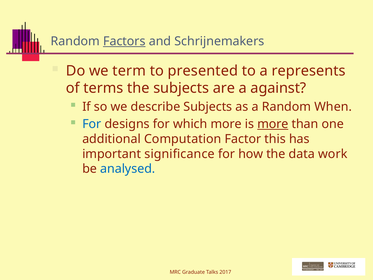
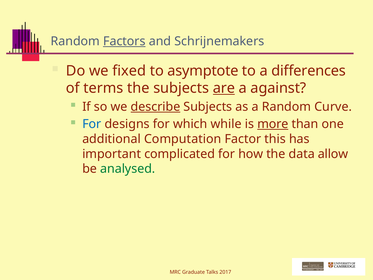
term: term -> fixed
presented: presented -> asymptote
represents: represents -> differences
are underline: none -> present
describe underline: none -> present
When: When -> Curve
which more: more -> while
significance: significance -> complicated
work: work -> allow
analysed colour: blue -> green
